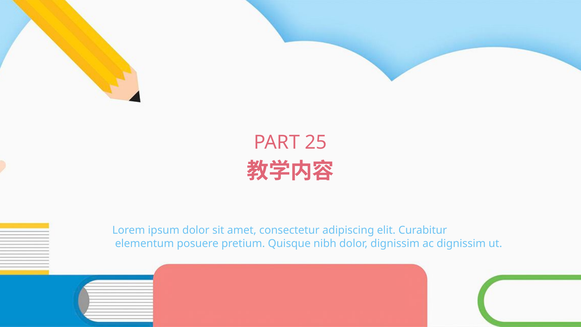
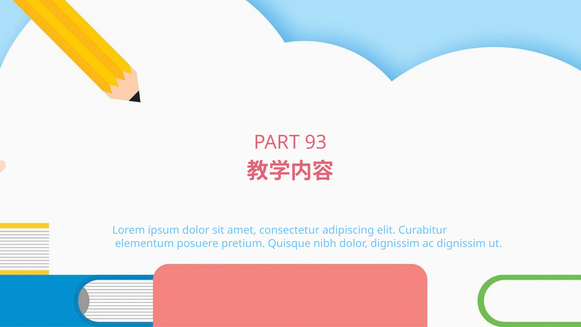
25: 25 -> 93
